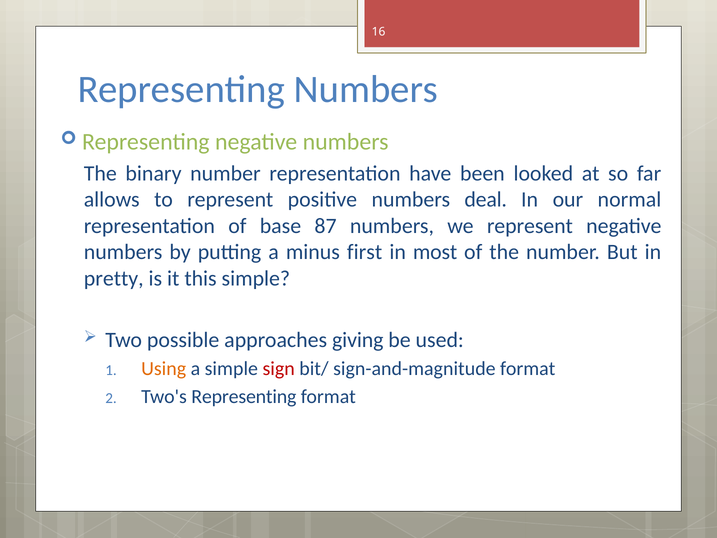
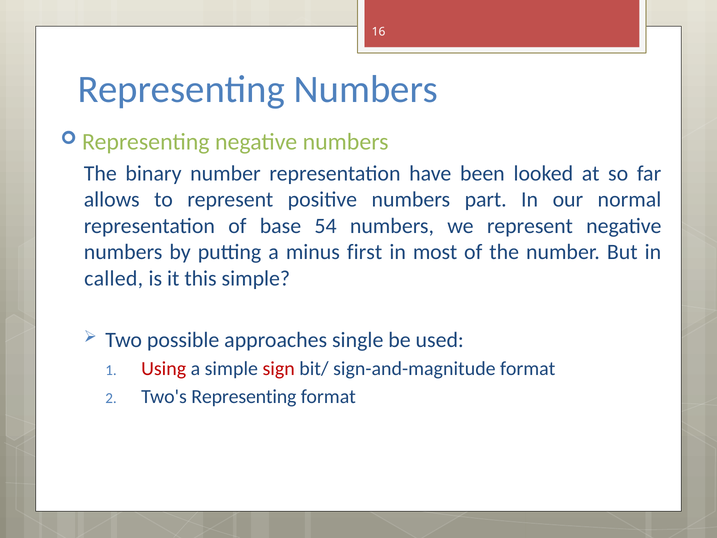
deal: deal -> part
87: 87 -> 54
pretty: pretty -> called
giving: giving -> single
Using colour: orange -> red
